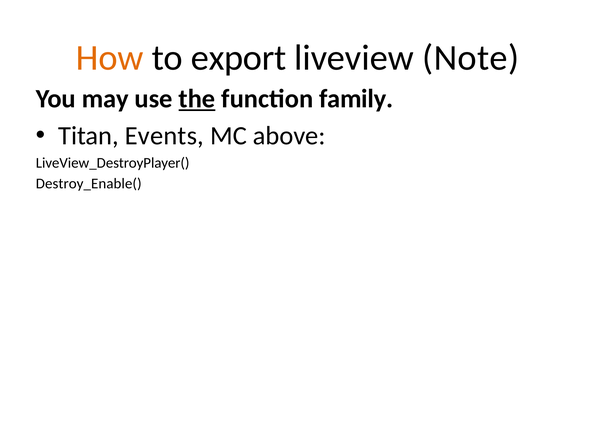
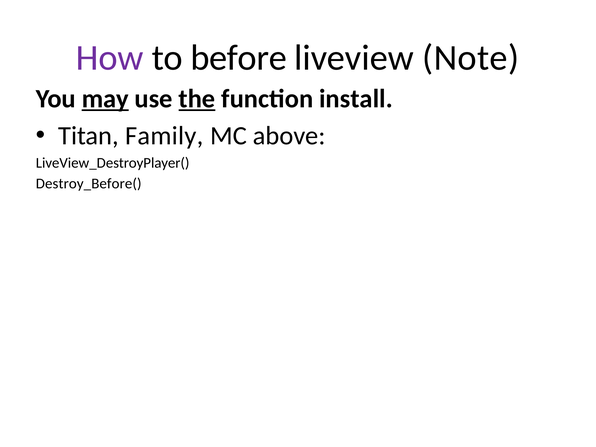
How colour: orange -> purple
export: export -> before
may underline: none -> present
family: family -> install
Events: Events -> Family
Destroy_Enable(: Destroy_Enable( -> Destroy_Before(
